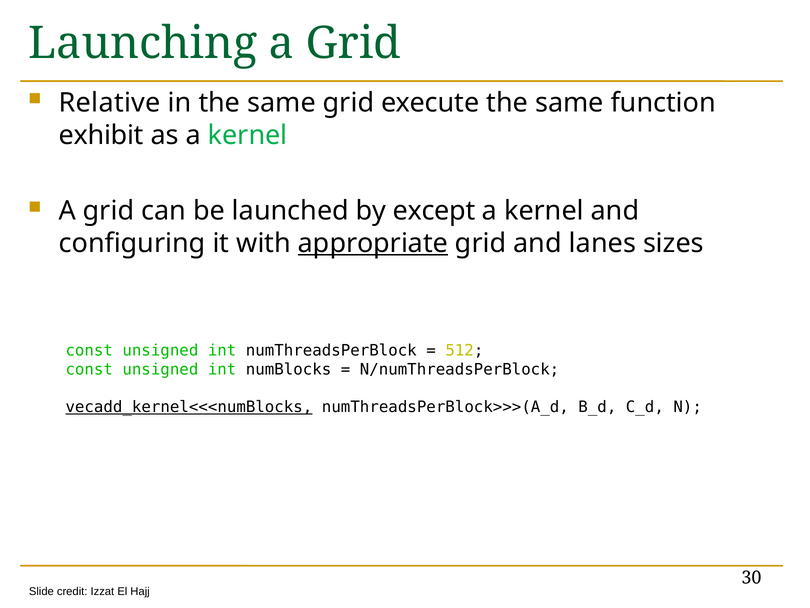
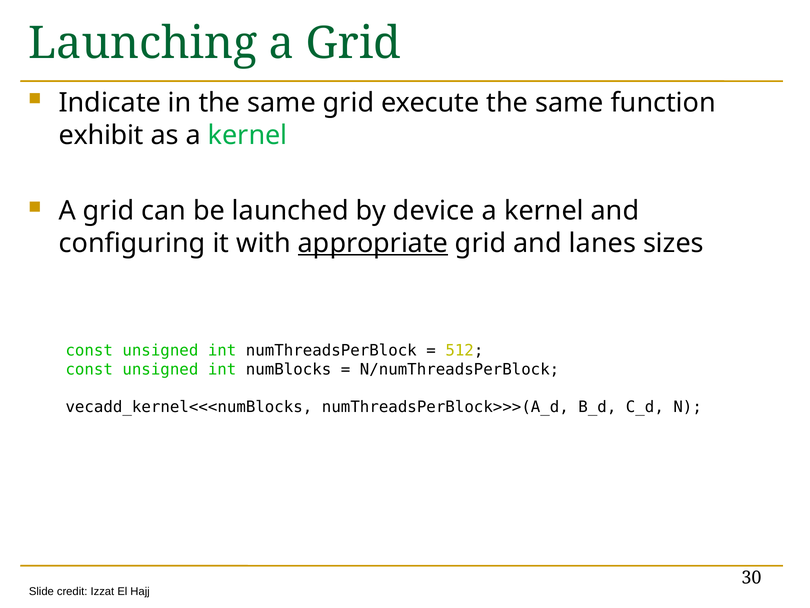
Relative: Relative -> Indicate
except: except -> device
vecadd_kernel<<<numBlocks underline: present -> none
